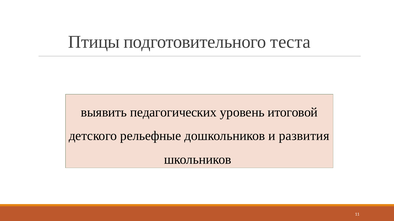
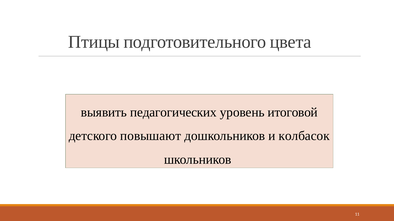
теста: теста -> цвета
рельефные: рельефные -> повышают
развития: развития -> колбасок
